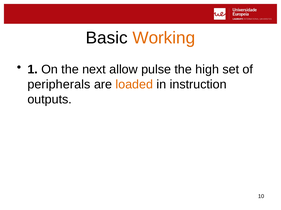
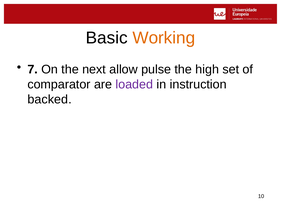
1: 1 -> 7
peripherals: peripherals -> comparator
loaded colour: orange -> purple
outputs: outputs -> backed
